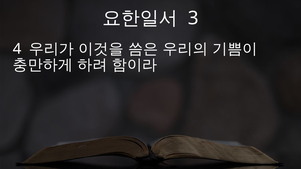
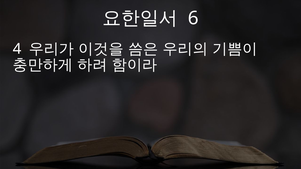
3: 3 -> 6
